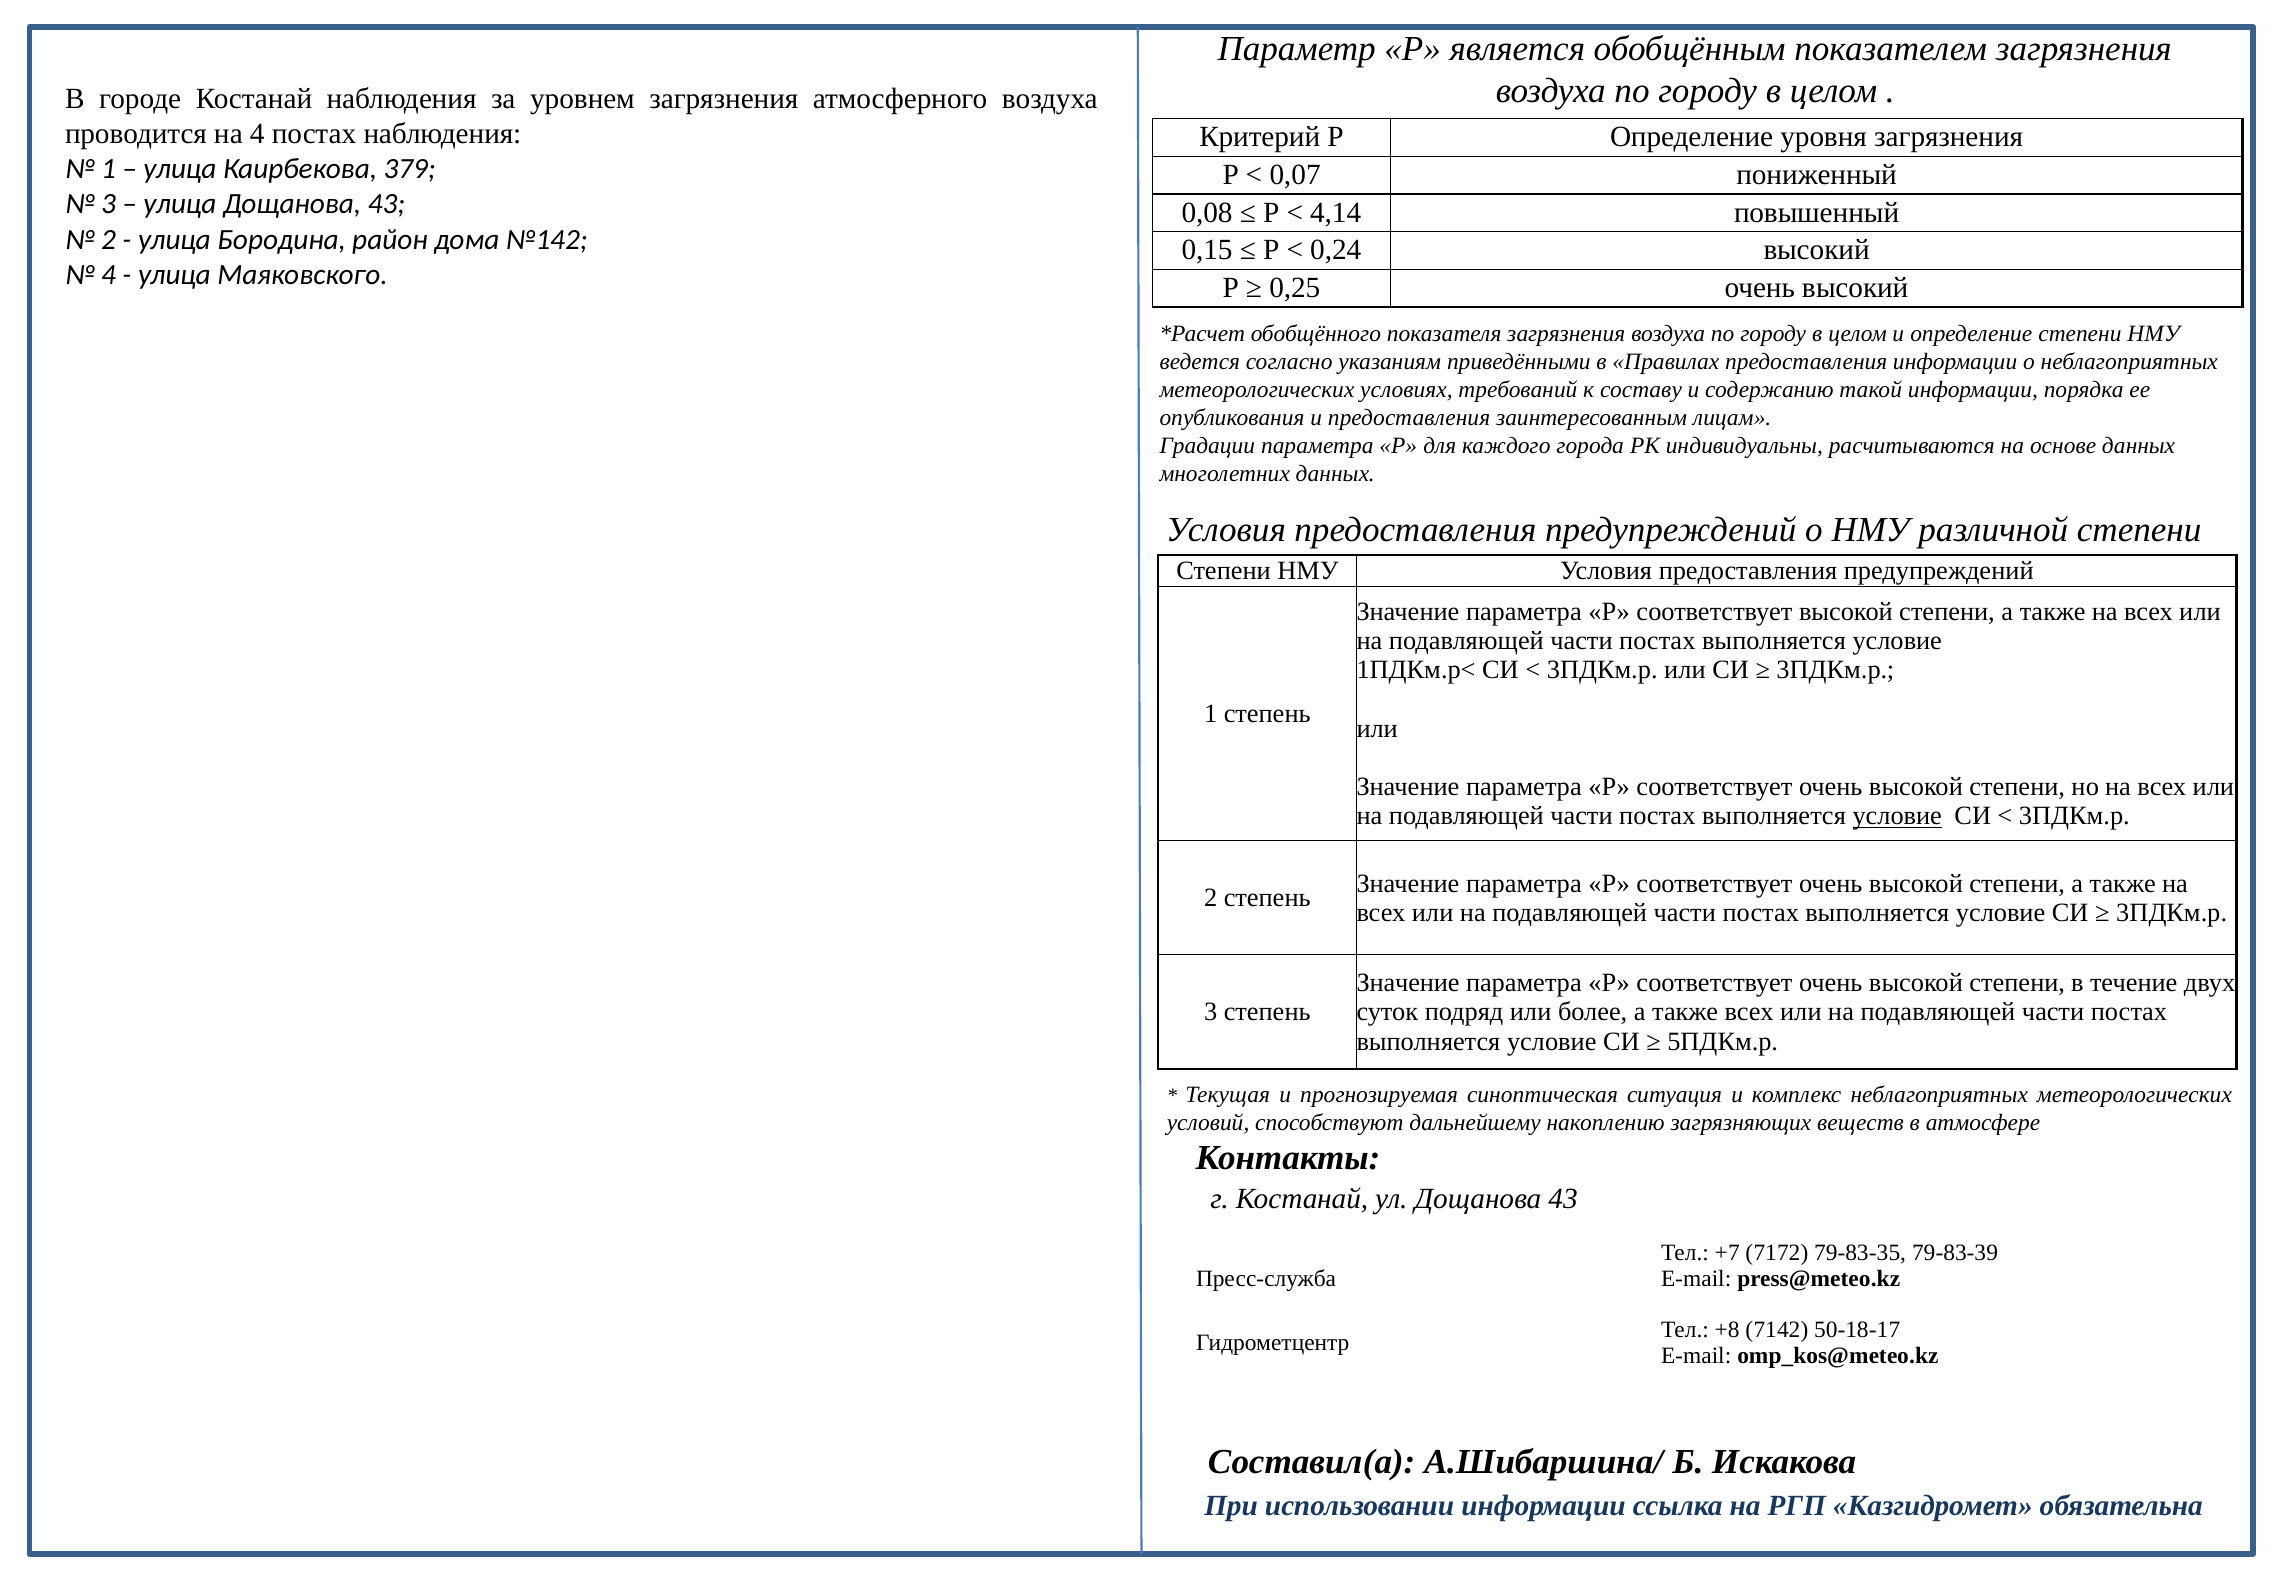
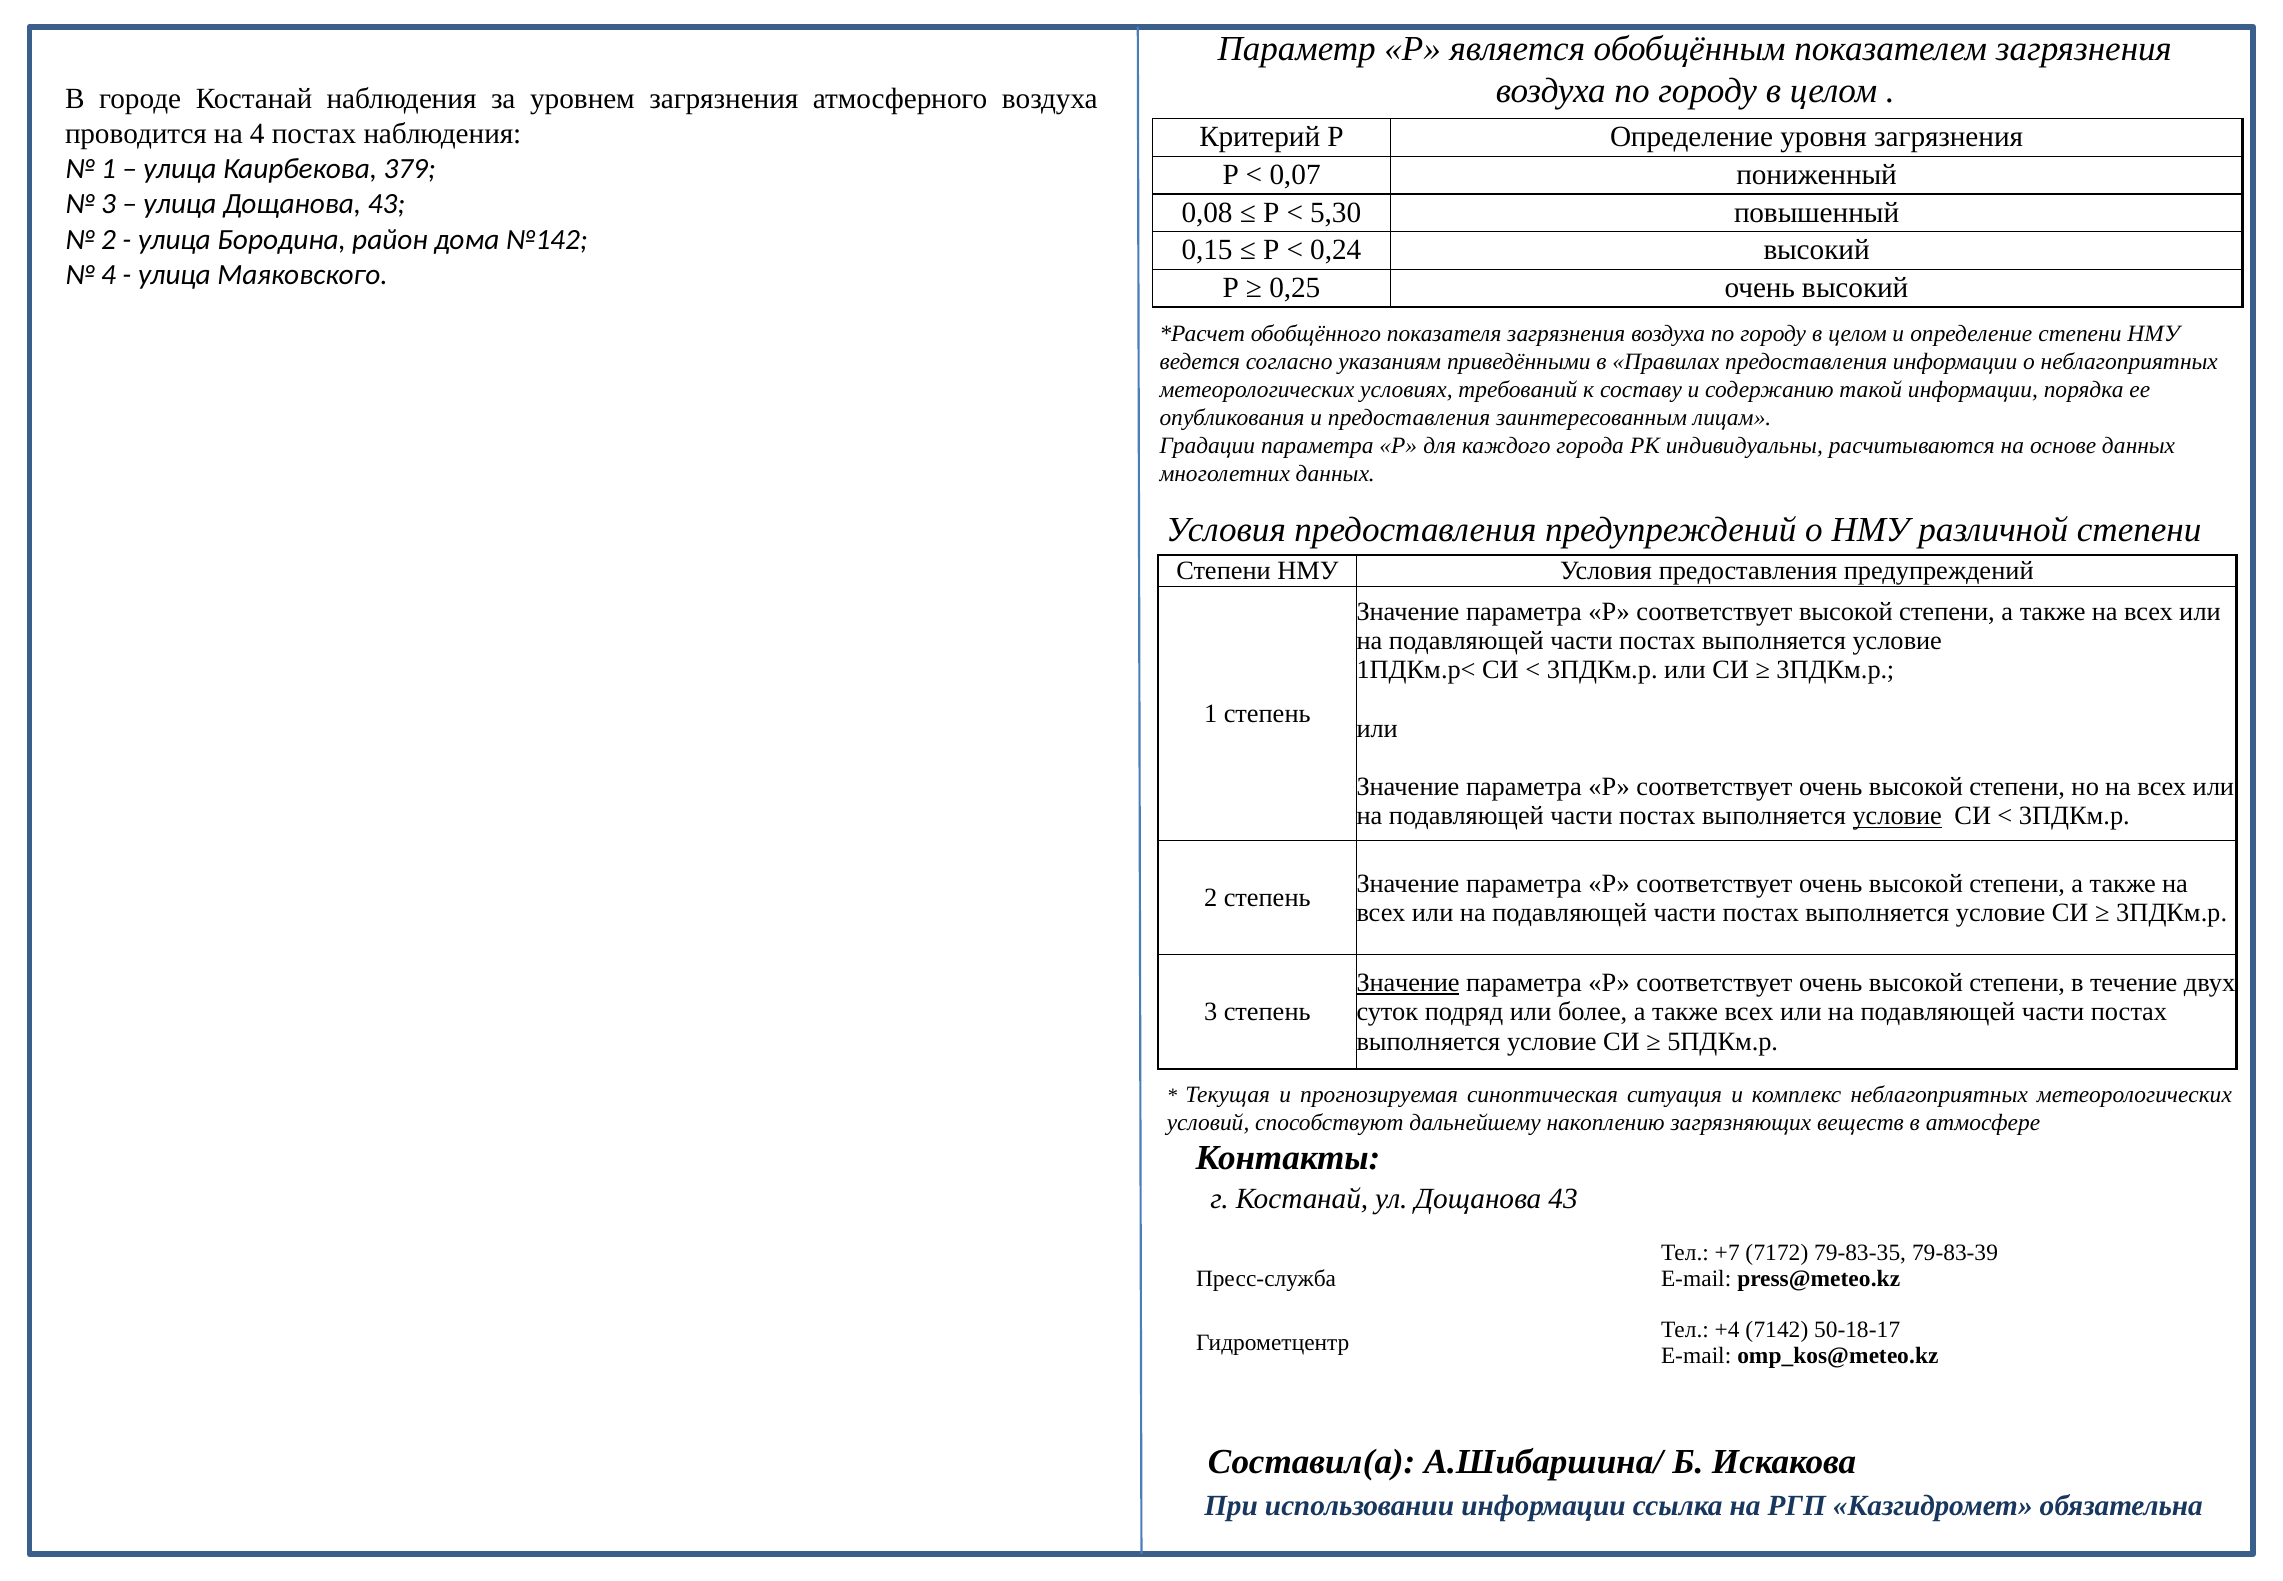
4,14: 4,14 -> 5,30
Значение at (1408, 983) underline: none -> present
+8: +8 -> +4
